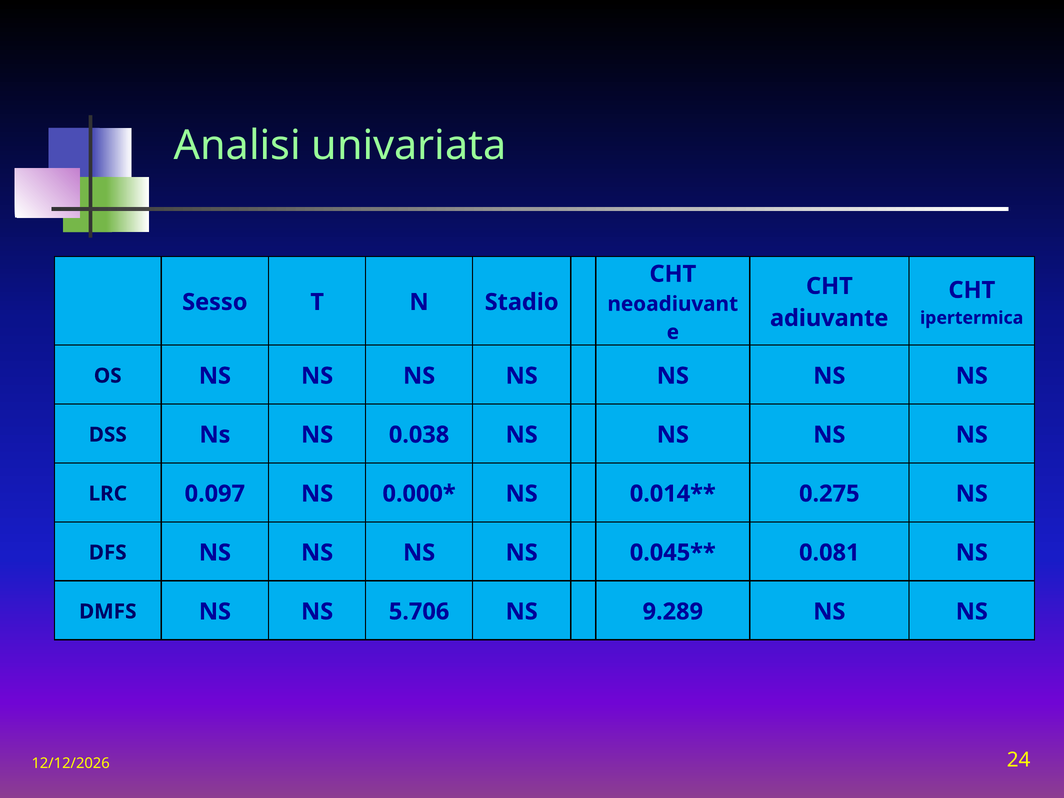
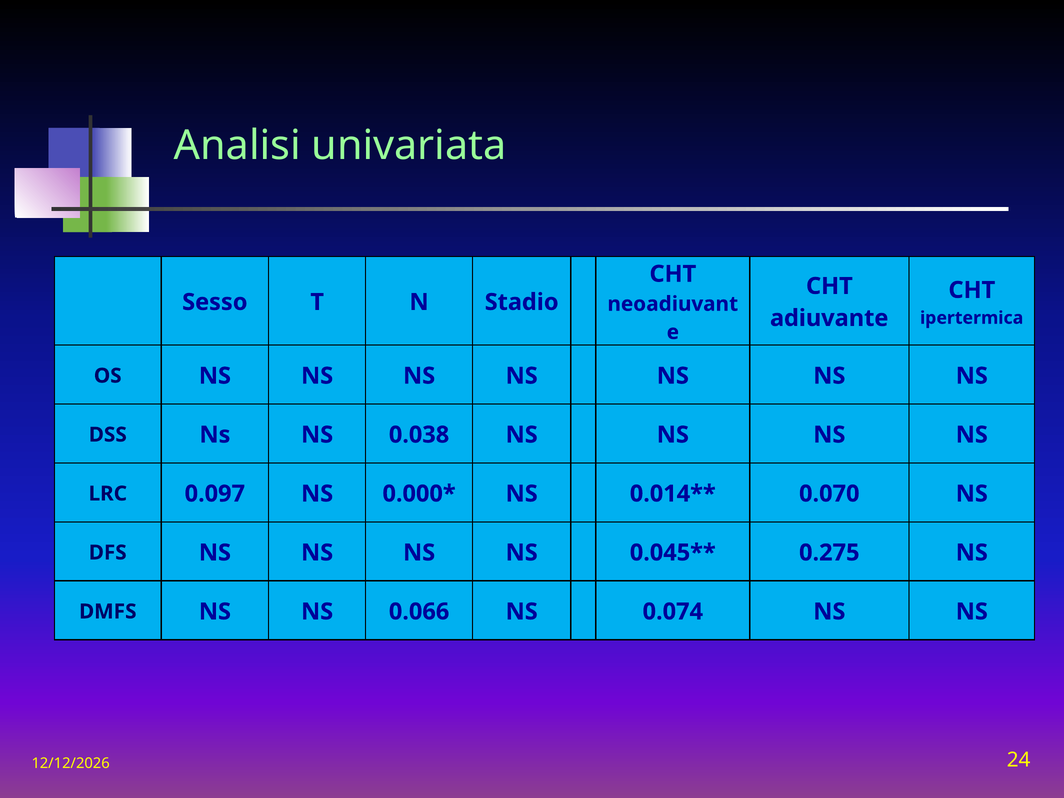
0.275: 0.275 -> 0.070
0.081: 0.081 -> 0.275
5.706: 5.706 -> 0.066
9.289: 9.289 -> 0.074
